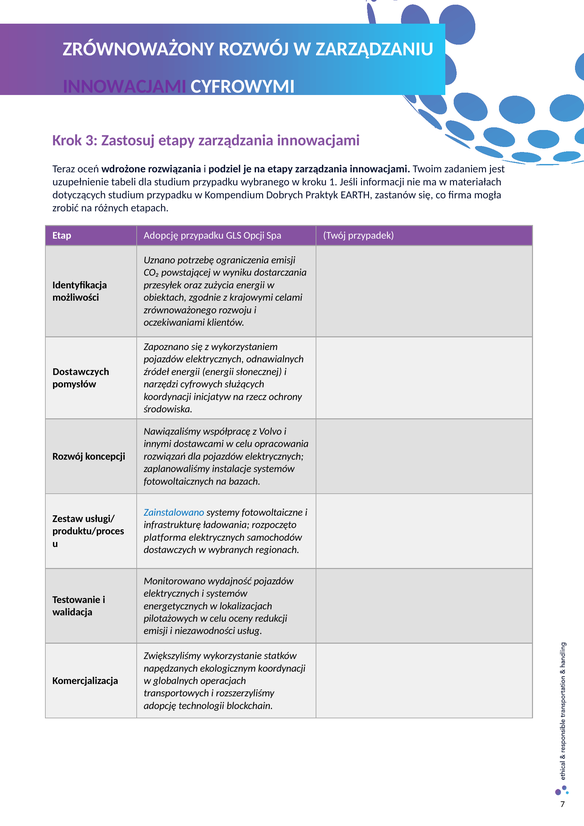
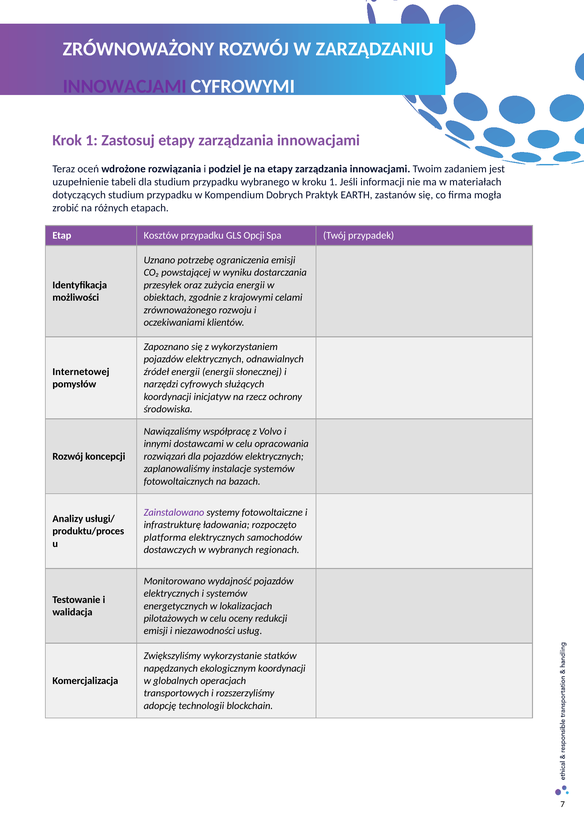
Krok 3: 3 -> 1
Etap Adopcję: Adopcję -> Kosztów
Dostawczych at (81, 372): Dostawczych -> Internetowej
Zainstalowano colour: blue -> purple
Zestaw: Zestaw -> Analizy
